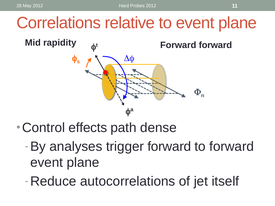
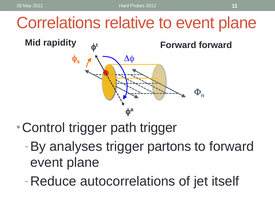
Control effects: effects -> trigger
path dense: dense -> trigger
trigger forward: forward -> partons
